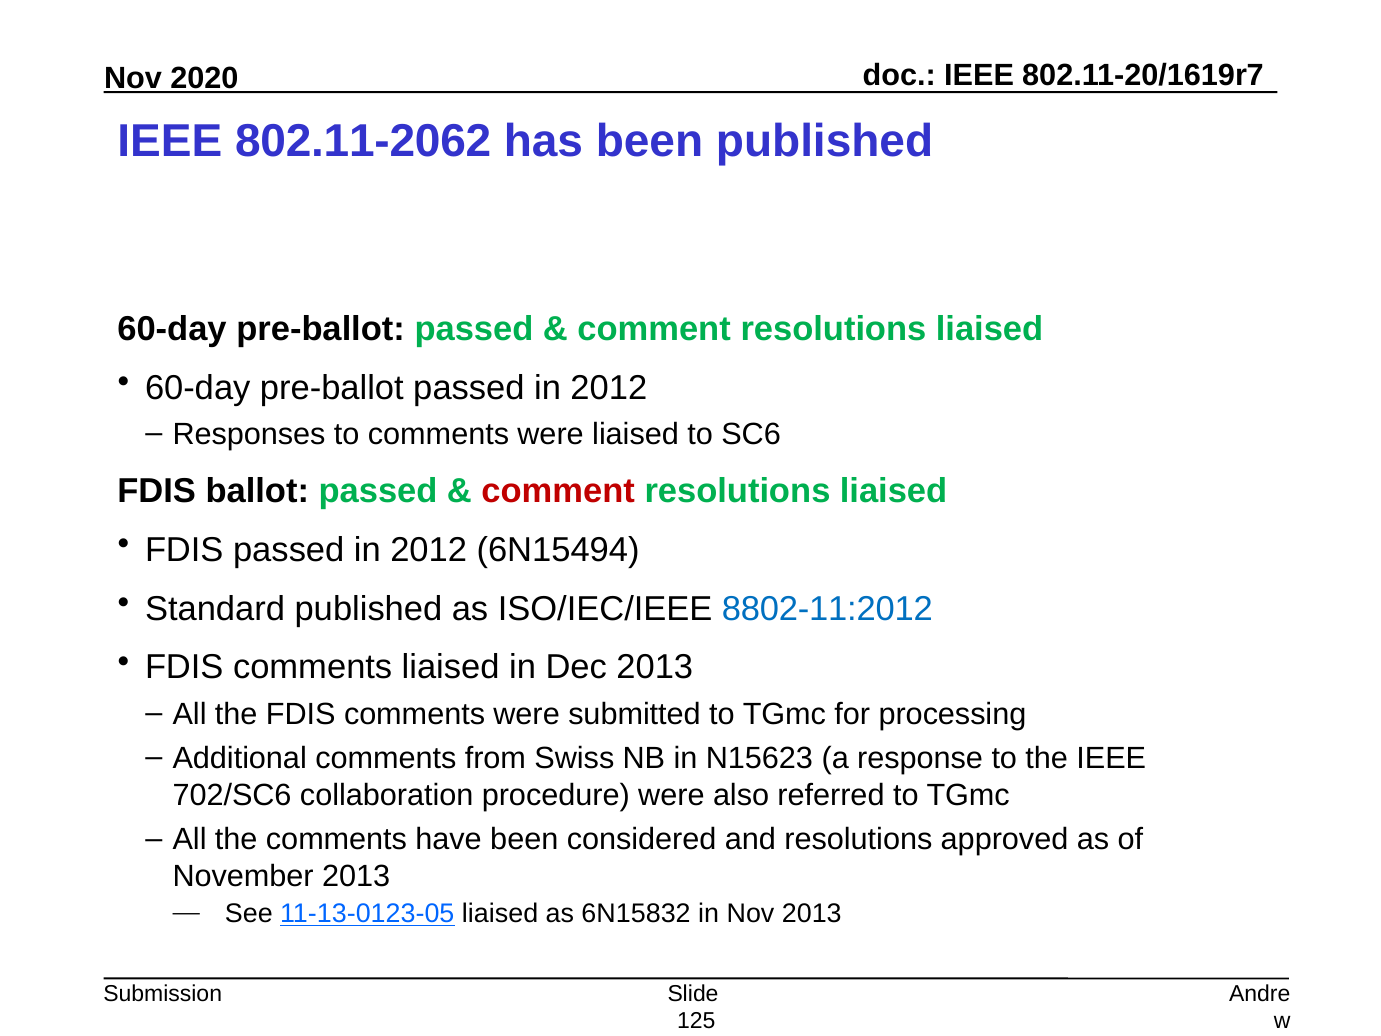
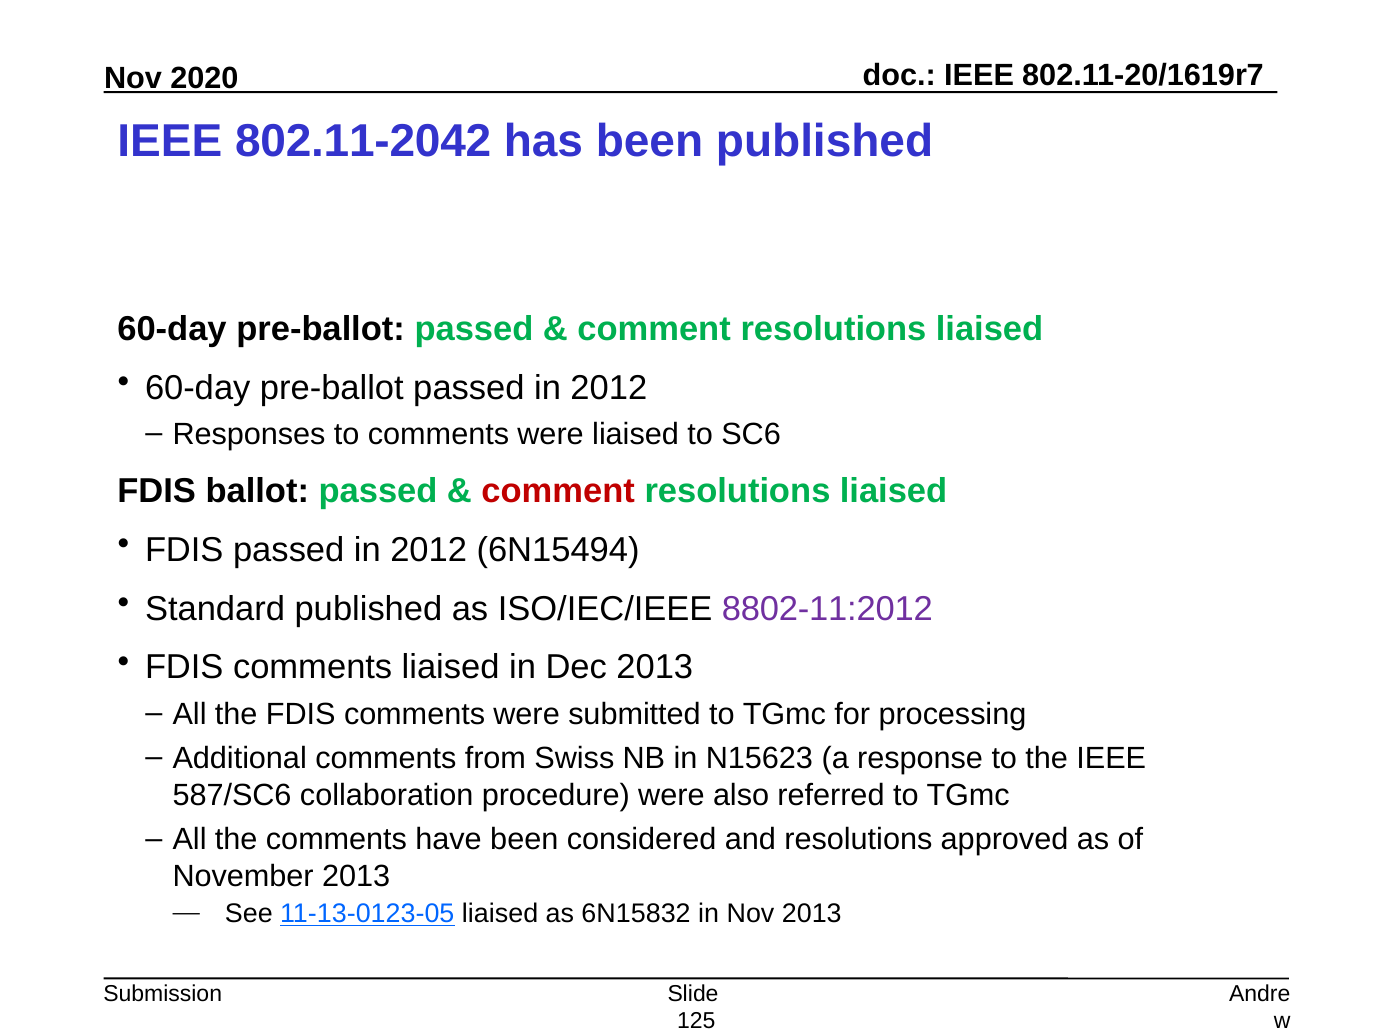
802.11-2062: 802.11-2062 -> 802.11-2042
8802-11:2012 colour: blue -> purple
702/SC6: 702/SC6 -> 587/SC6
